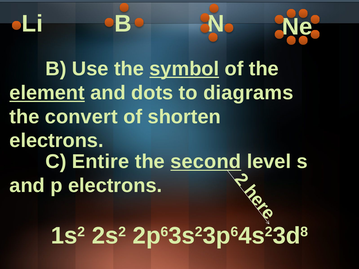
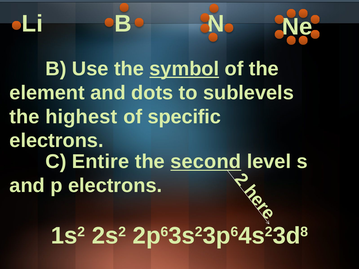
element underline: present -> none
diagrams: diagrams -> sublevels
convert: convert -> highest
shorten: shorten -> specific
